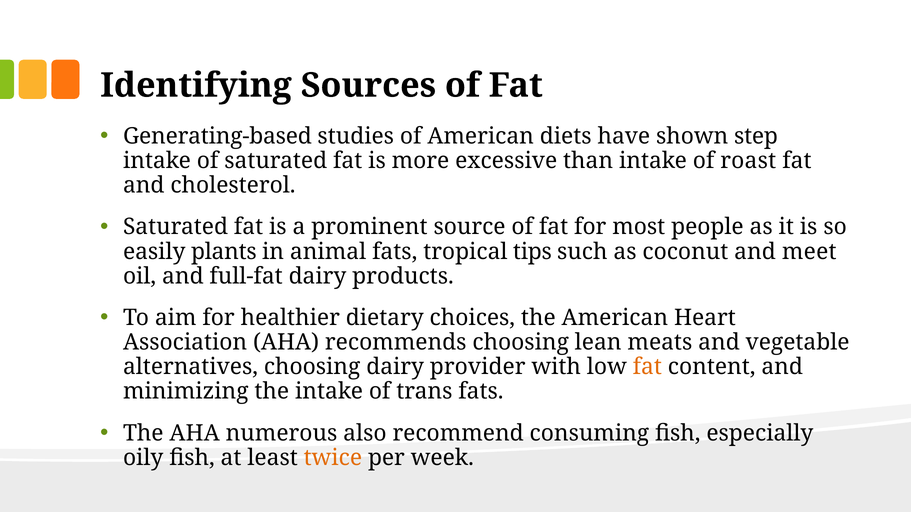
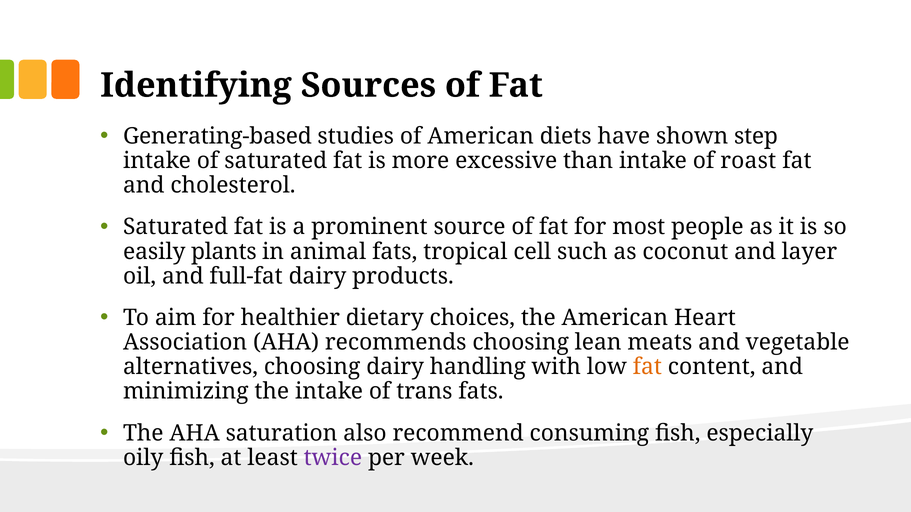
tips: tips -> cell
meet: meet -> layer
provider: provider -> handling
numerous: numerous -> saturation
twice colour: orange -> purple
